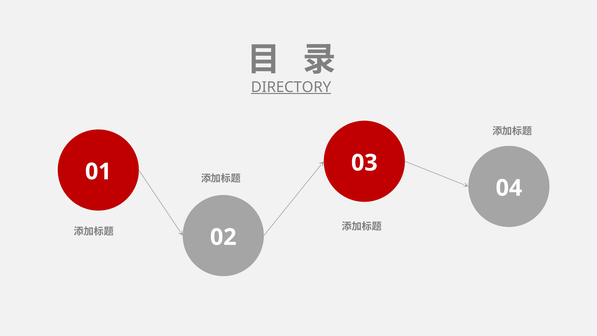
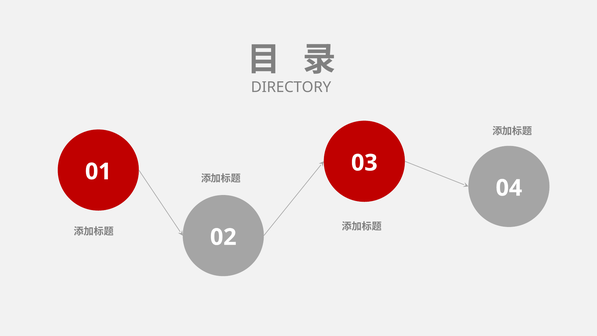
DIRECTORY underline: present -> none
